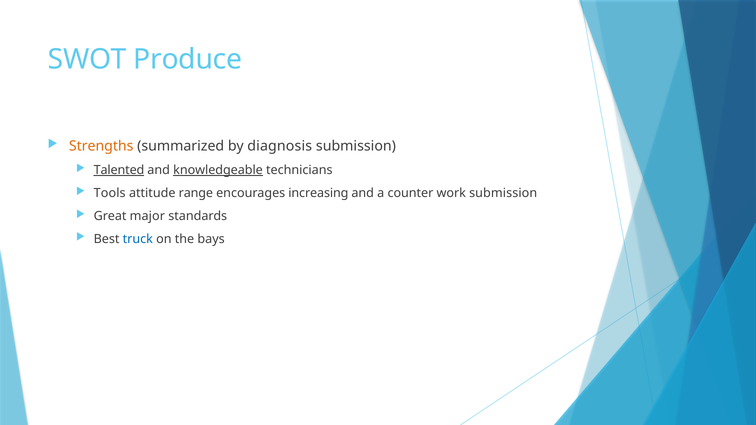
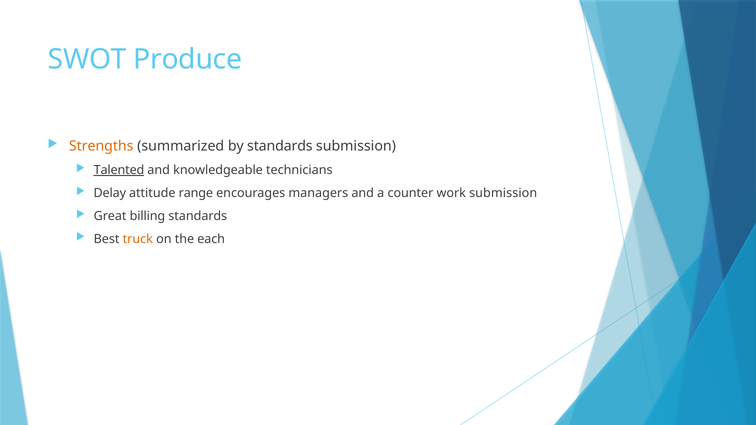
by diagnosis: diagnosis -> standards
knowledgeable underline: present -> none
Tools: Tools -> Delay
increasing: increasing -> managers
major: major -> billing
truck colour: blue -> orange
bays: bays -> each
